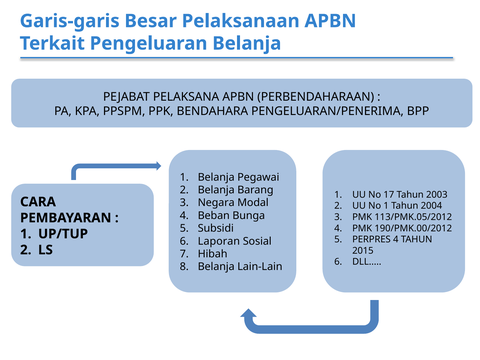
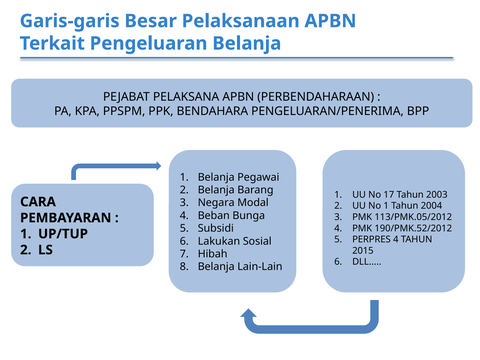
190/PMK.00/2012: 190/PMK.00/2012 -> 190/PMK.52/2012
Laporan: Laporan -> Lakukan
